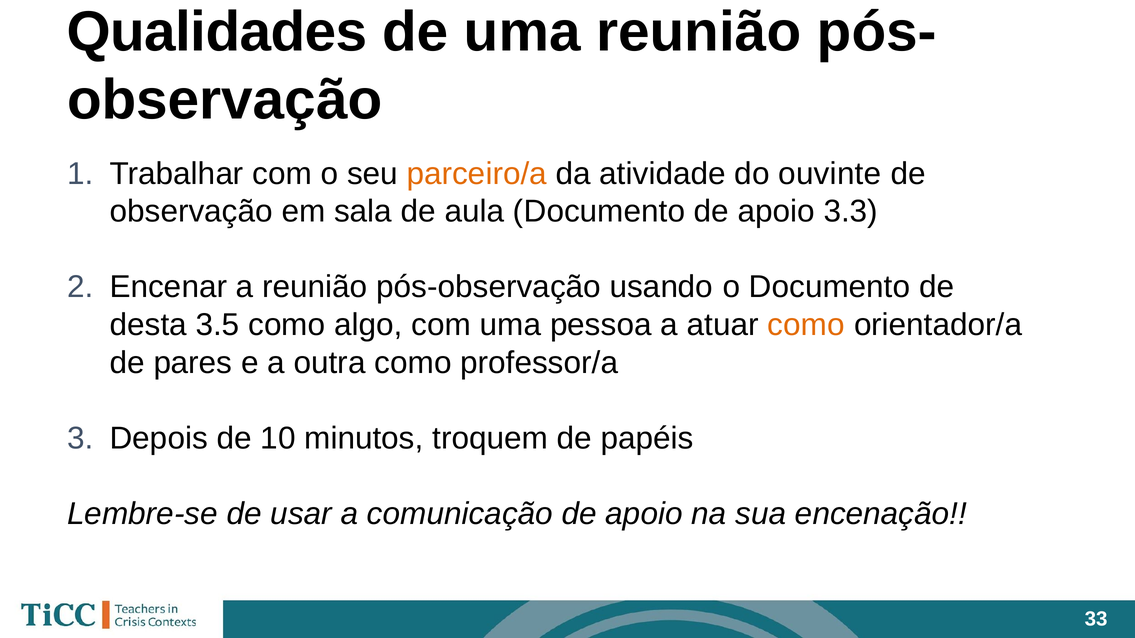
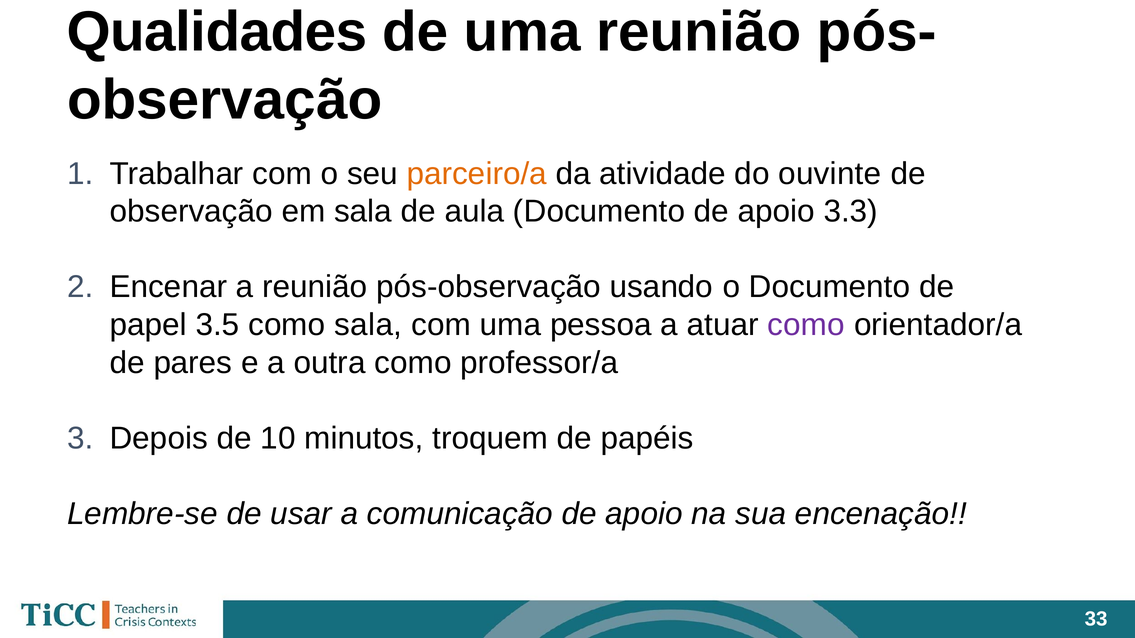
desta: desta -> papel
como algo: algo -> sala
como at (806, 325) colour: orange -> purple
